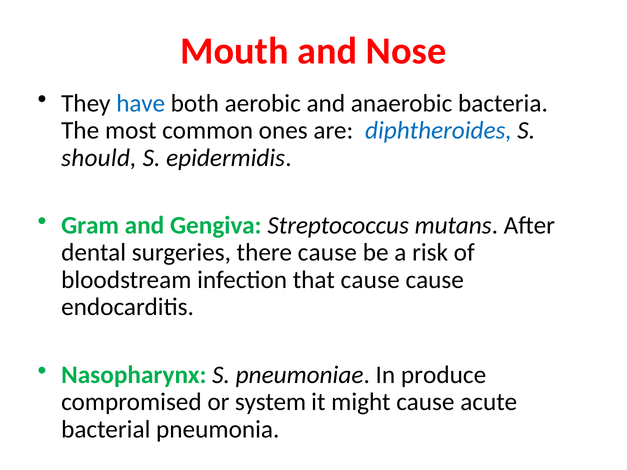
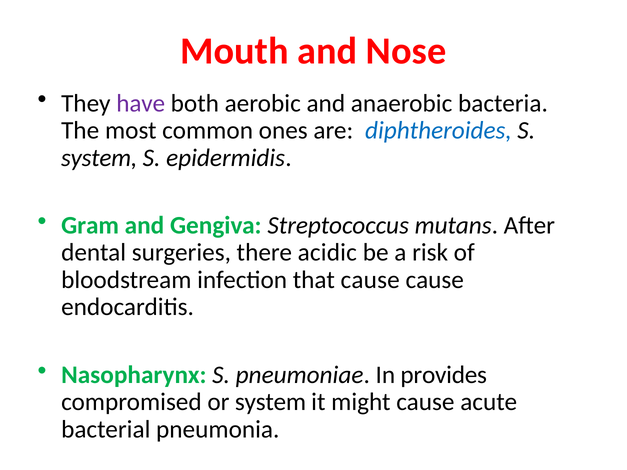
have colour: blue -> purple
should at (99, 158): should -> system
there cause: cause -> acidic
produce: produce -> provides
